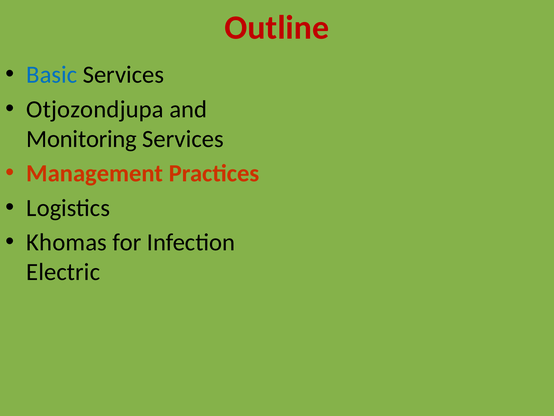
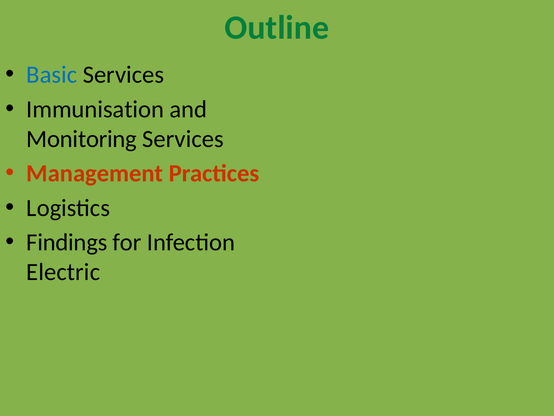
Outline colour: red -> green
Otjozondjupa: Otjozondjupa -> Immunisation
Khomas: Khomas -> Findings
